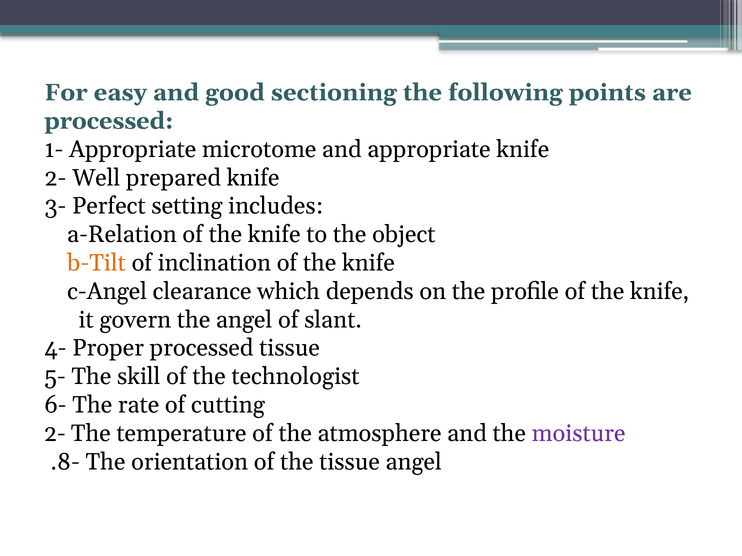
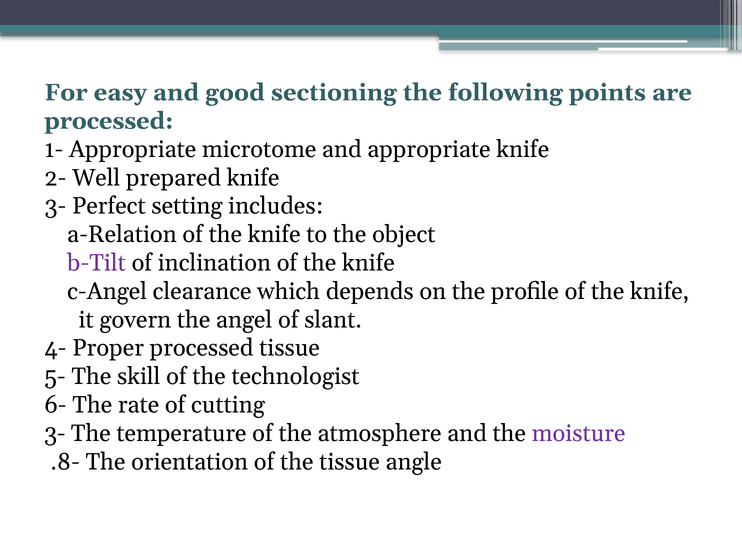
b-Tilt colour: orange -> purple
2- at (55, 434): 2- -> 3-
tissue angel: angel -> angle
